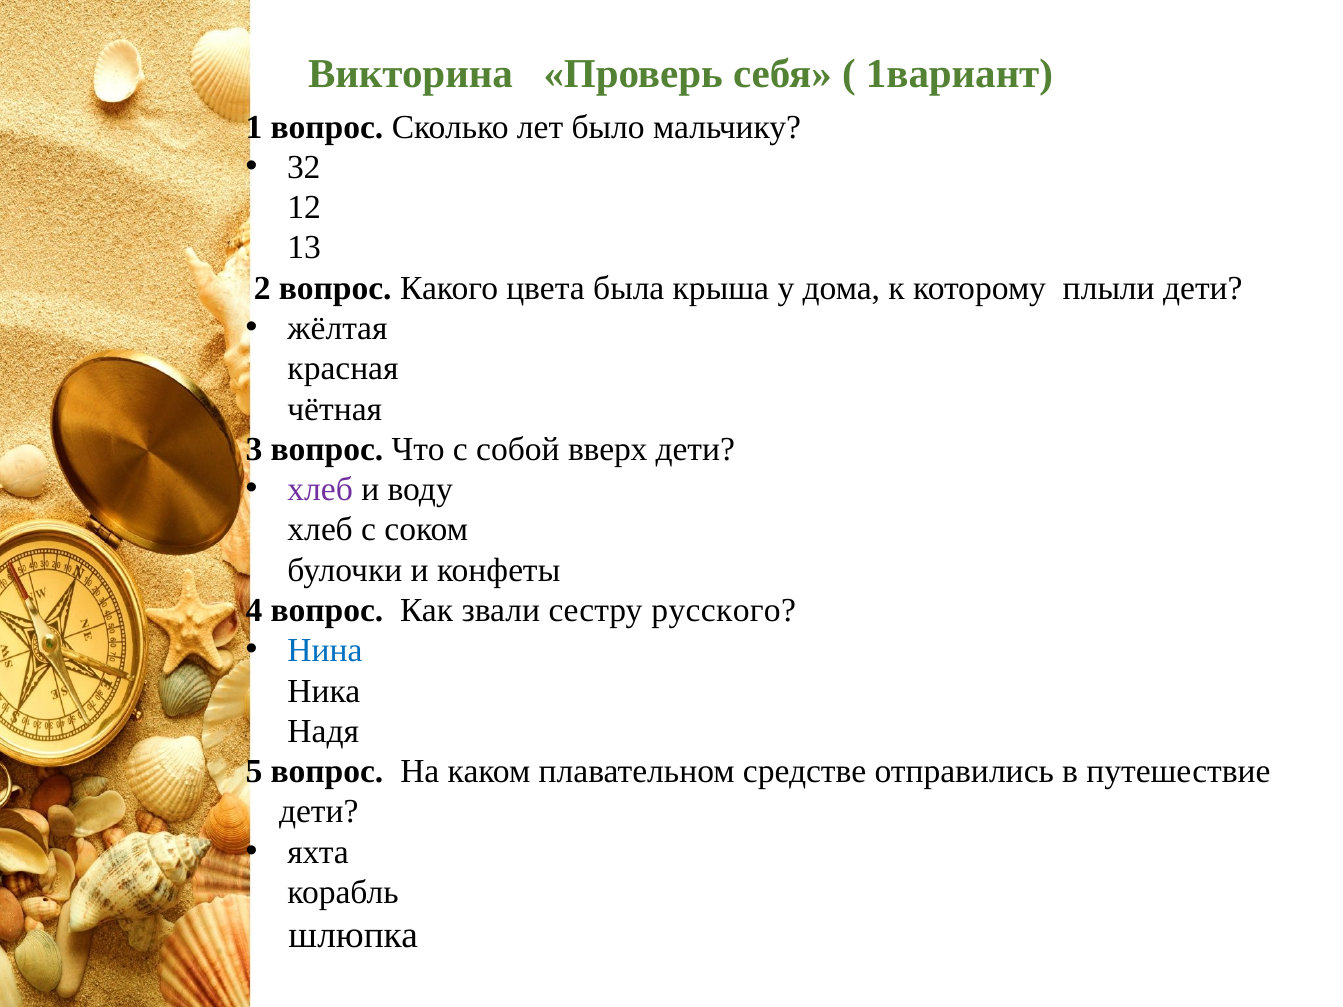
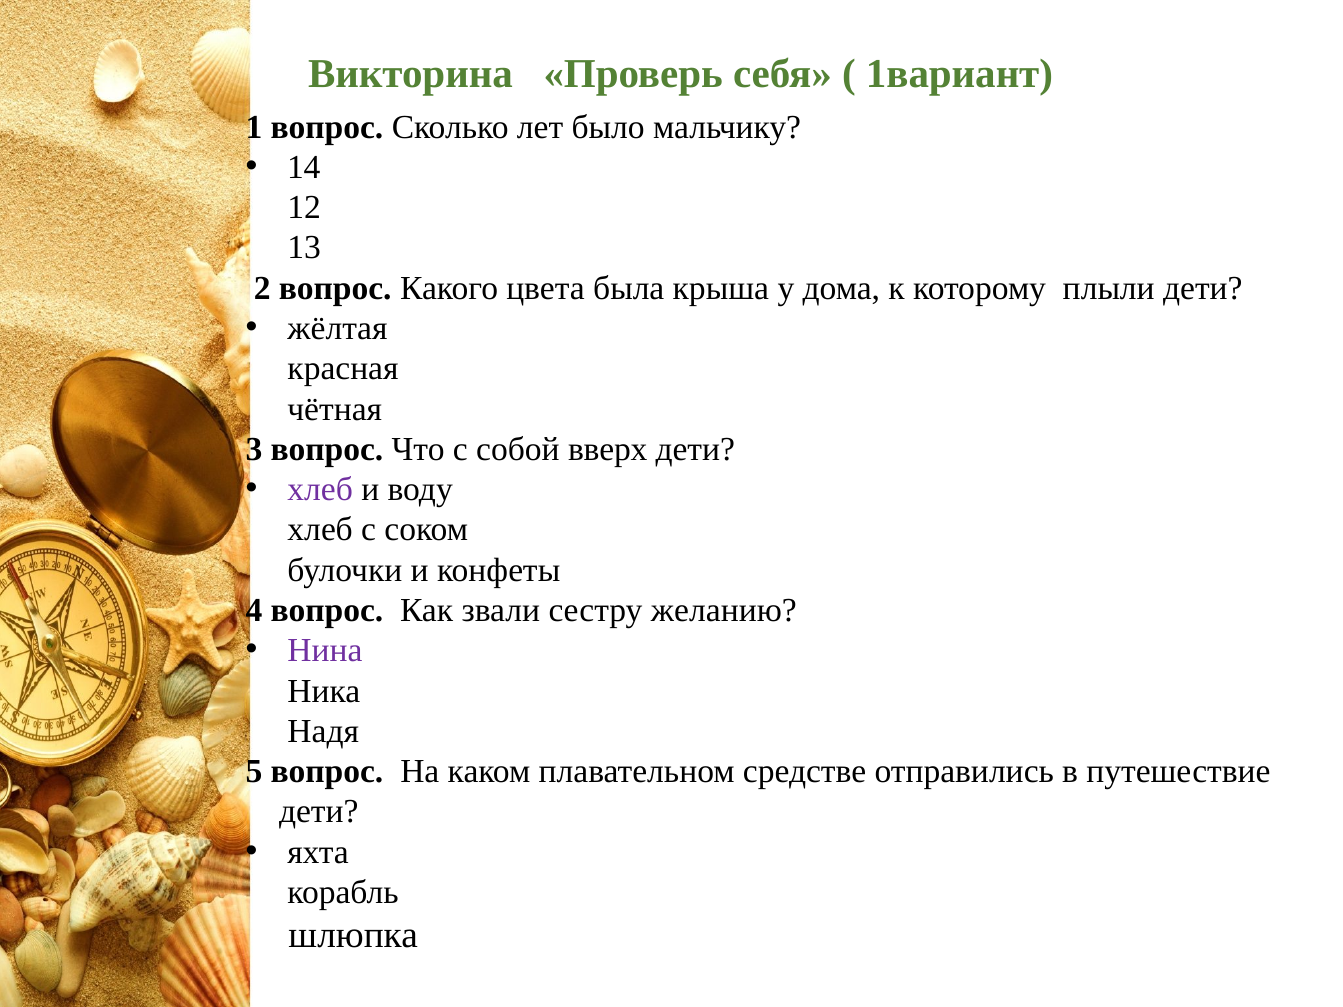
32: 32 -> 14
русского: русского -> желанию
Нина colour: blue -> purple
